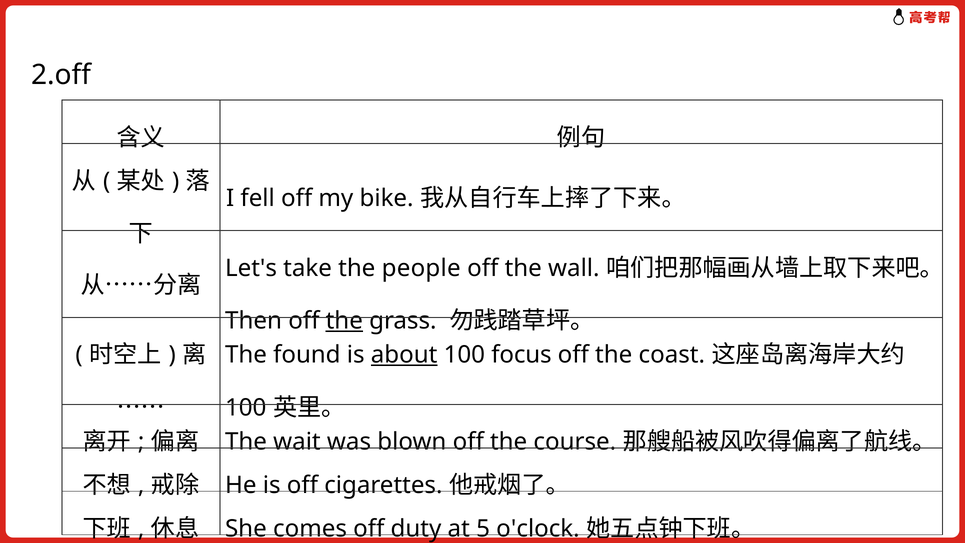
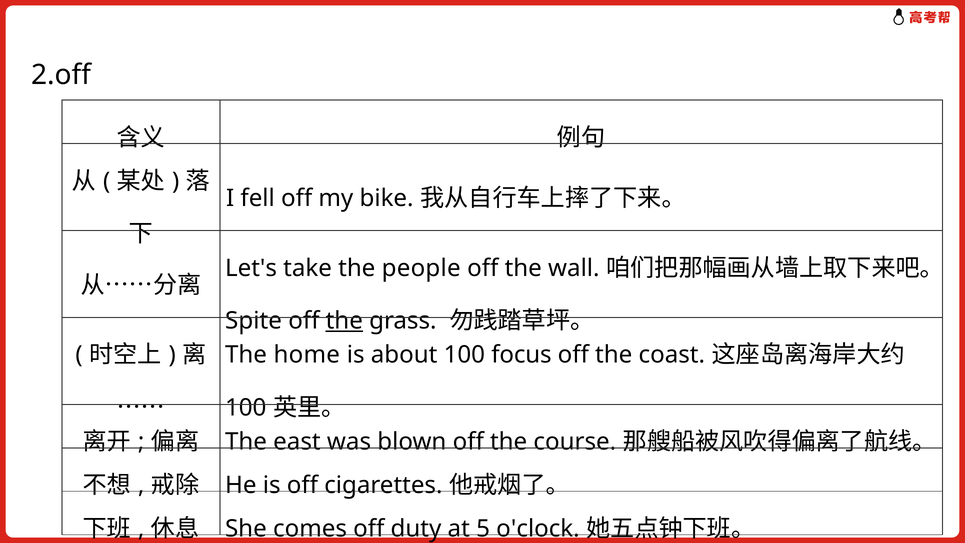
Then: Then -> Spite
found: found -> home
about underline: present -> none
wait: wait -> east
